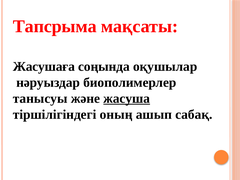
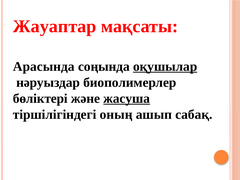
Тапсрыма: Тапсрыма -> Жауаптар
Жасушаға: Жасушаға -> Арасында
оқушылар underline: none -> present
танысуы: танысуы -> бөліктері
